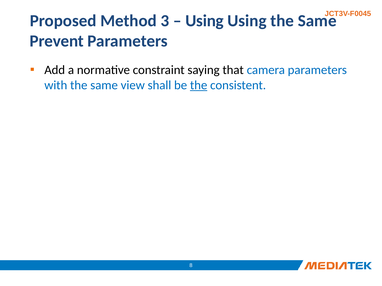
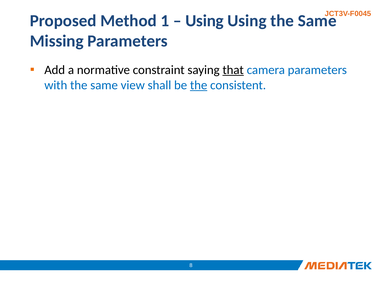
3: 3 -> 1
Prevent: Prevent -> Missing
that underline: none -> present
